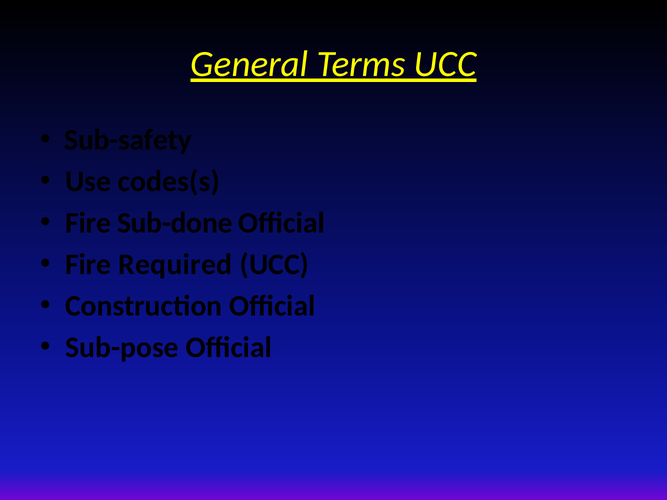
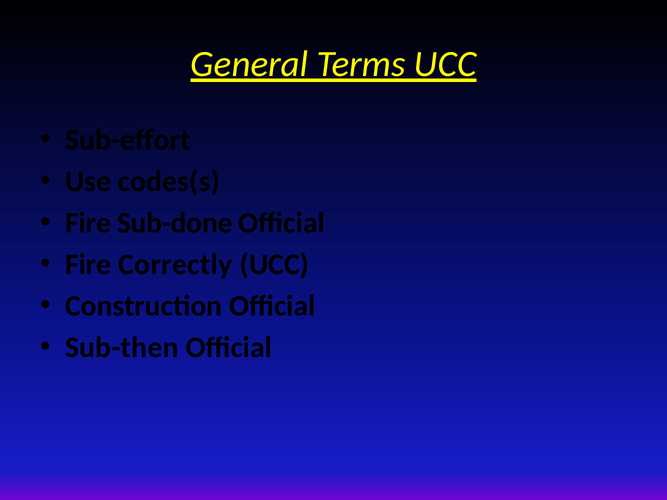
Sub-safety: Sub-safety -> Sub-effort
Required: Required -> Correctly
Sub-pose: Sub-pose -> Sub-then
